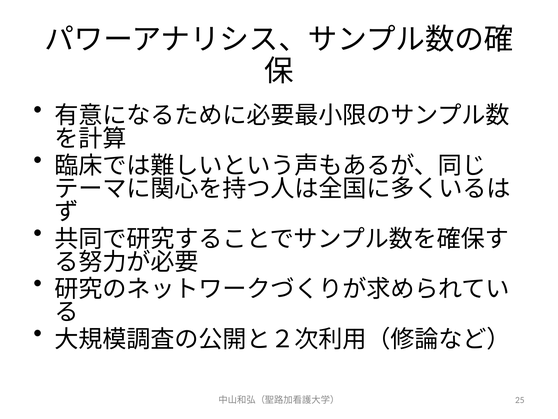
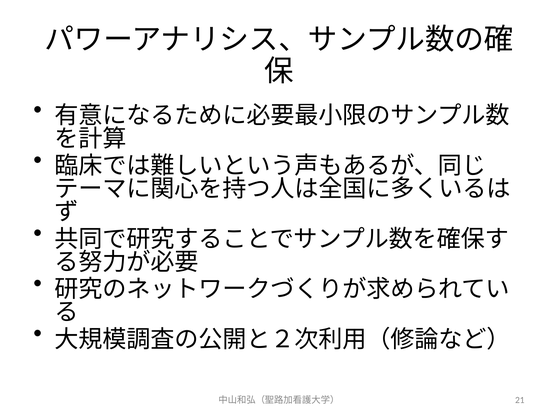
25: 25 -> 21
